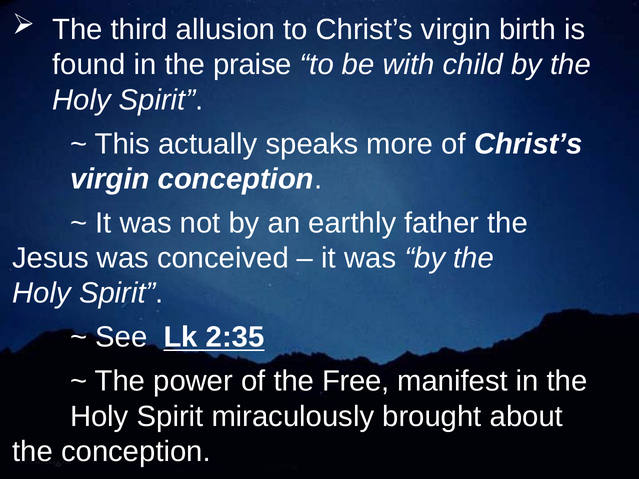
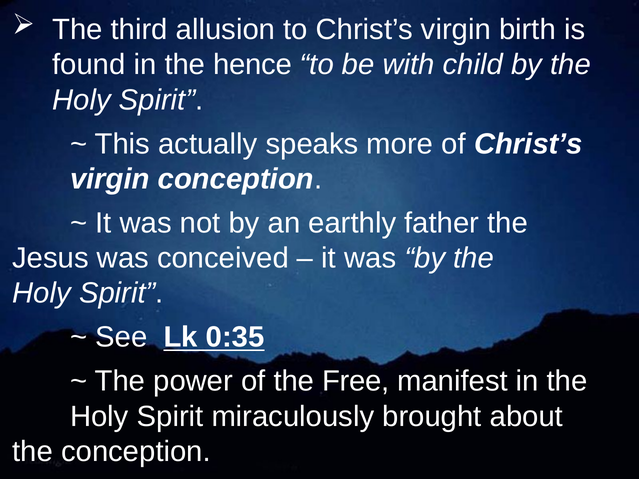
praise: praise -> hence
2:35: 2:35 -> 0:35
